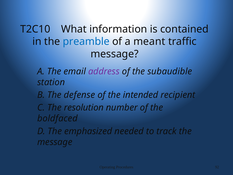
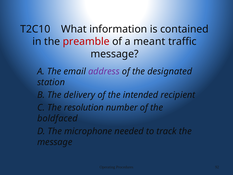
preamble colour: blue -> red
subaudible: subaudible -> designated
defense: defense -> delivery
emphasized: emphasized -> microphone
